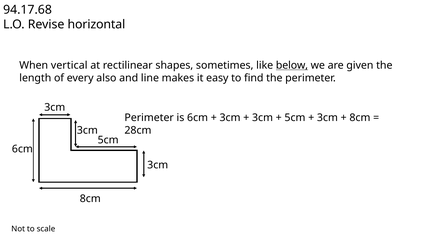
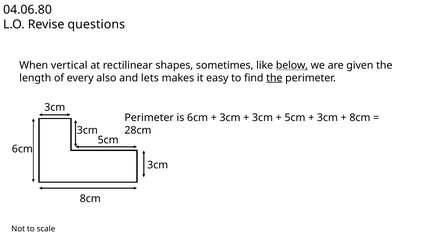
94.17.68: 94.17.68 -> 04.06.80
horizontal: horizontal -> questions
line: line -> lets
the at (274, 78) underline: none -> present
